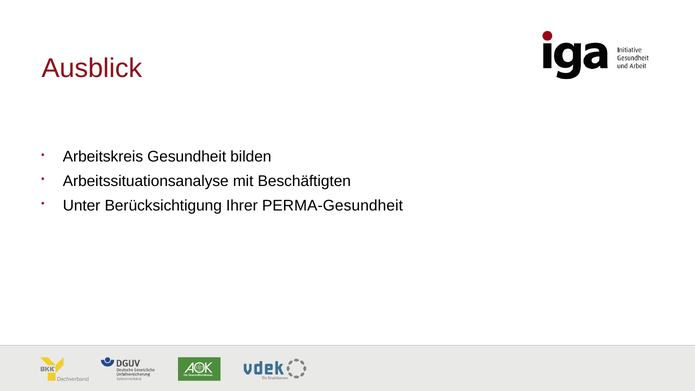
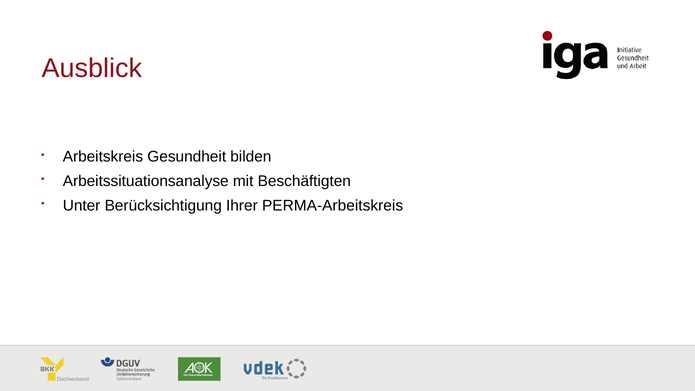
PERMA-Gesundheit: PERMA-Gesundheit -> PERMA-Arbeitskreis
